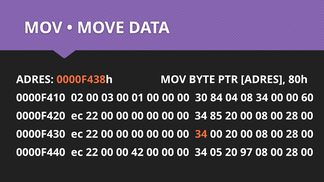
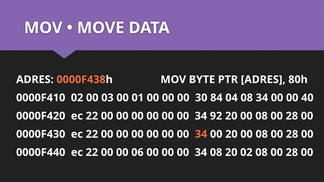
60: 60 -> 40
85: 85 -> 92
42: 42 -> 06
34 05: 05 -> 08
20 97: 97 -> 02
